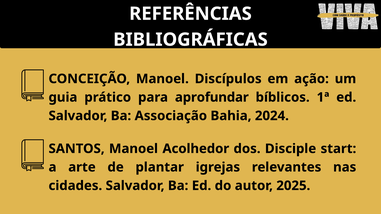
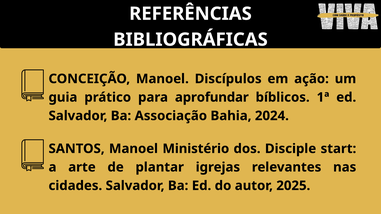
Acolhedor: Acolhedor -> Ministério
